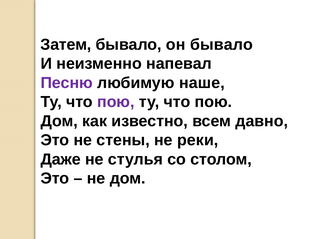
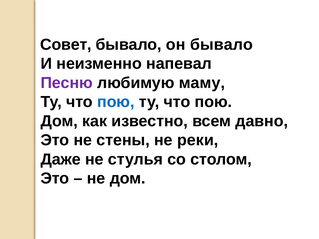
Затем: Затем -> Совет
наше: наше -> маму
пою at (116, 102) colour: purple -> blue
